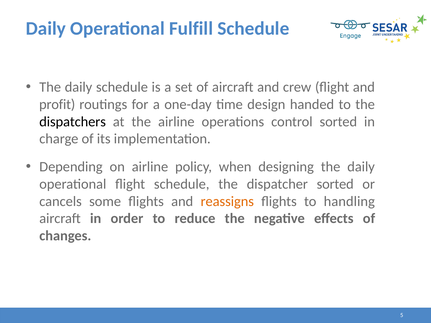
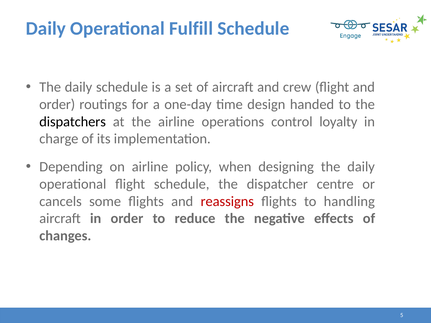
profit at (57, 104): profit -> order
control sorted: sorted -> loyalty
dispatcher sorted: sorted -> centre
reassigns colour: orange -> red
